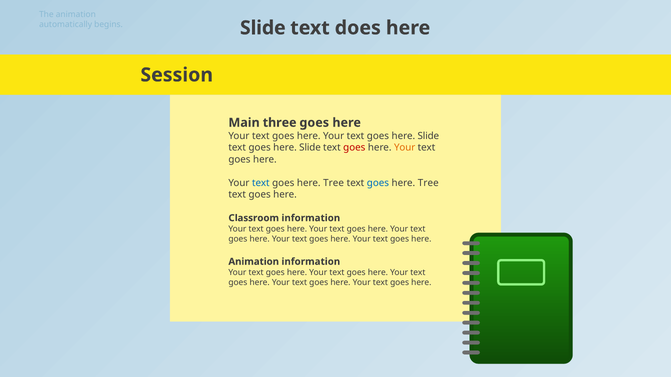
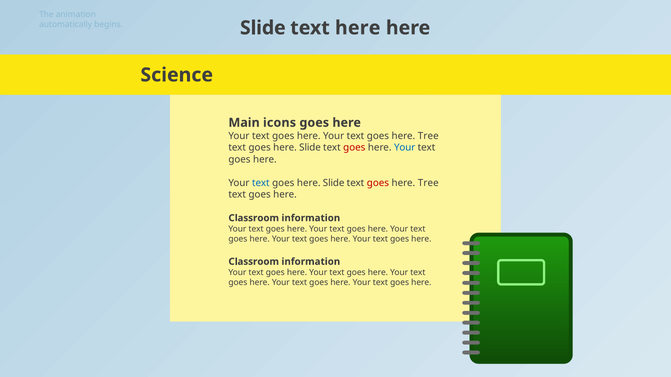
text does: does -> here
Session: Session -> Science
three: three -> icons
Slide at (428, 136): Slide -> Tree
Your at (405, 148) colour: orange -> blue
Tree at (334, 183): Tree -> Slide
goes at (378, 183) colour: blue -> red
Animation at (254, 262): Animation -> Classroom
